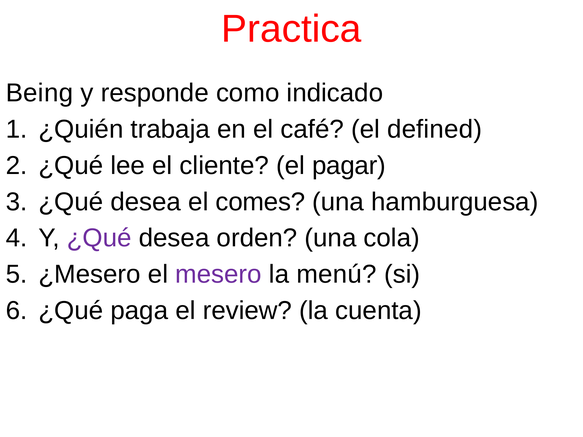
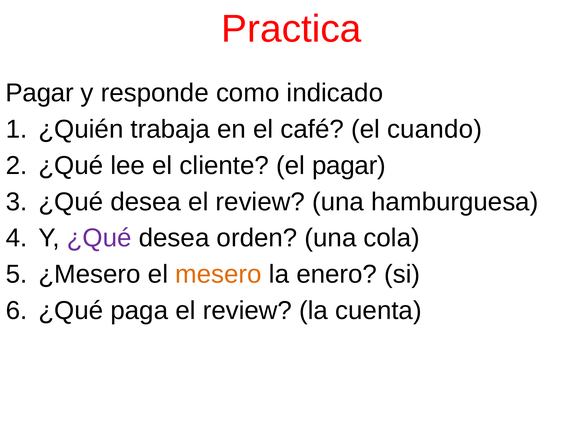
Being at (39, 93): Being -> Pagar
defined: defined -> cuando
desea el comes: comes -> review
mesero colour: purple -> orange
menú: menú -> enero
